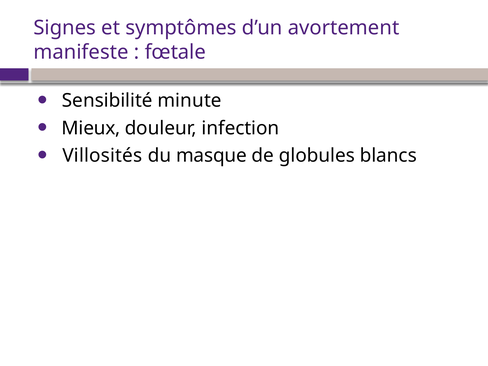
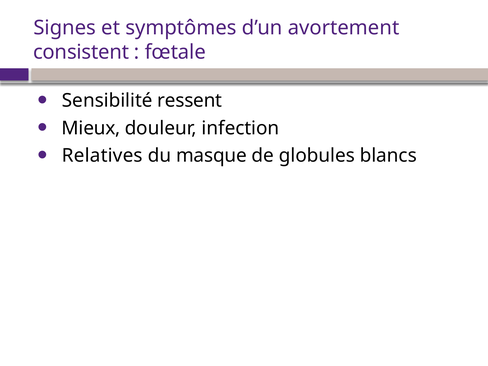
manifeste: manifeste -> consistent
minute: minute -> ressent
Villosités: Villosités -> Relatives
